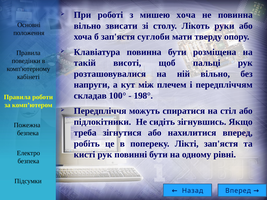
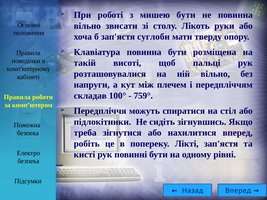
мишею хоча: хоча -> бути
198°: 198° -> 759°
